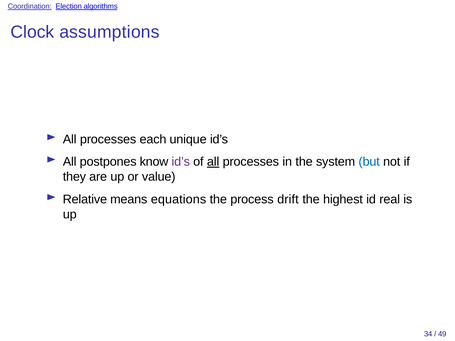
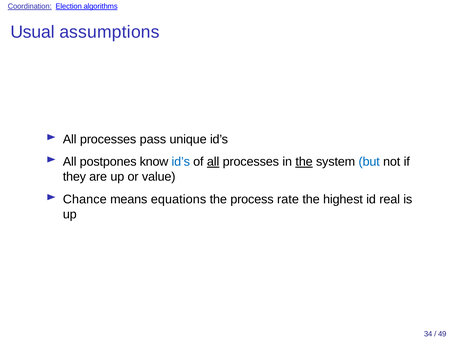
Clock: Clock -> Usual
each: each -> pass
id’s at (181, 162) colour: purple -> blue
the at (304, 162) underline: none -> present
Relative: Relative -> Chance
drift: drift -> rate
